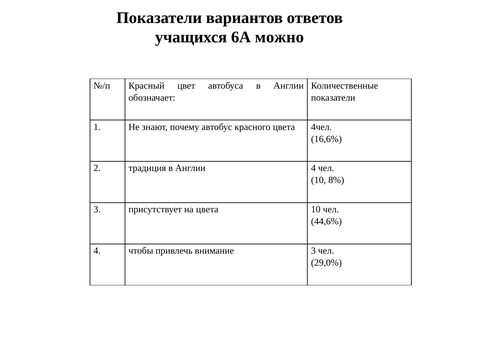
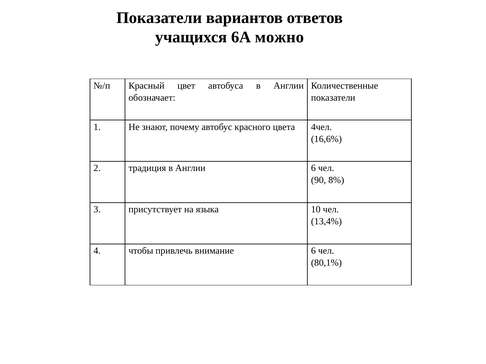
Англии 4: 4 -> 6
10 at (319, 180): 10 -> 90
на цвета: цвета -> языка
44,6%: 44,6% -> 13,4%
внимание 3: 3 -> 6
29,0%: 29,0% -> 80,1%
